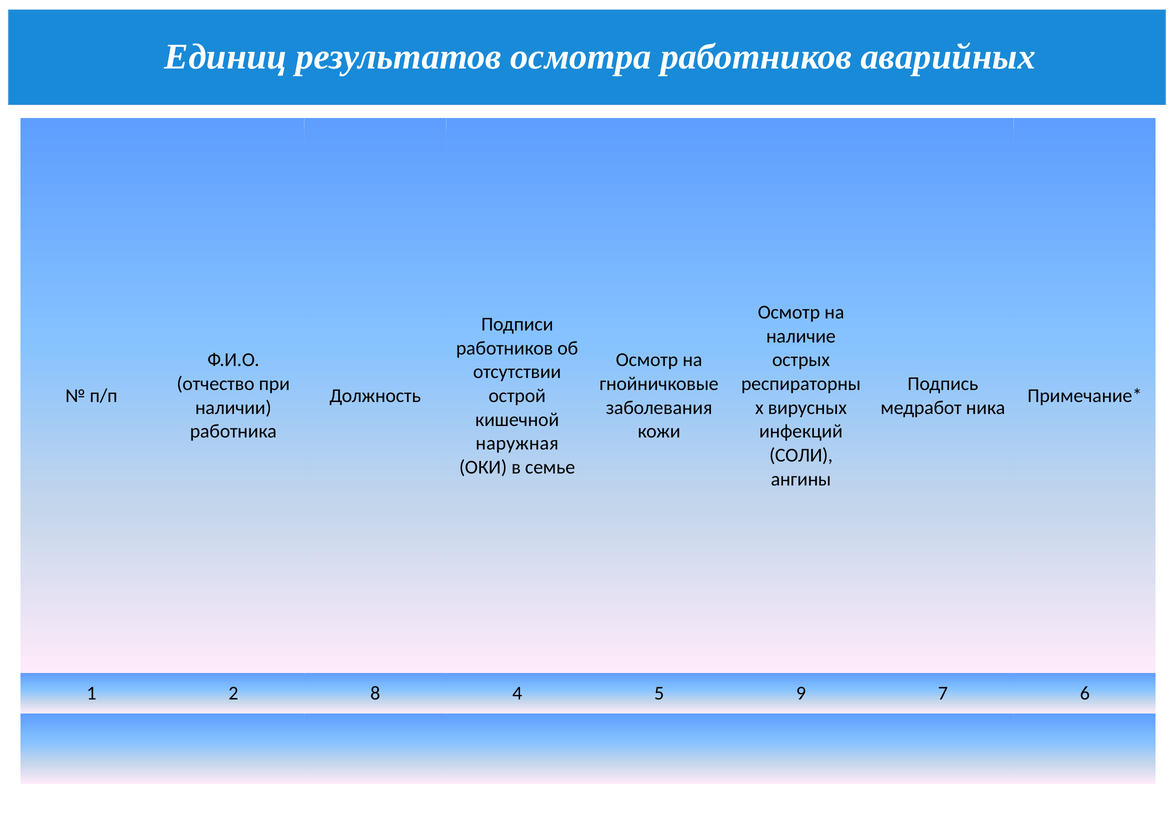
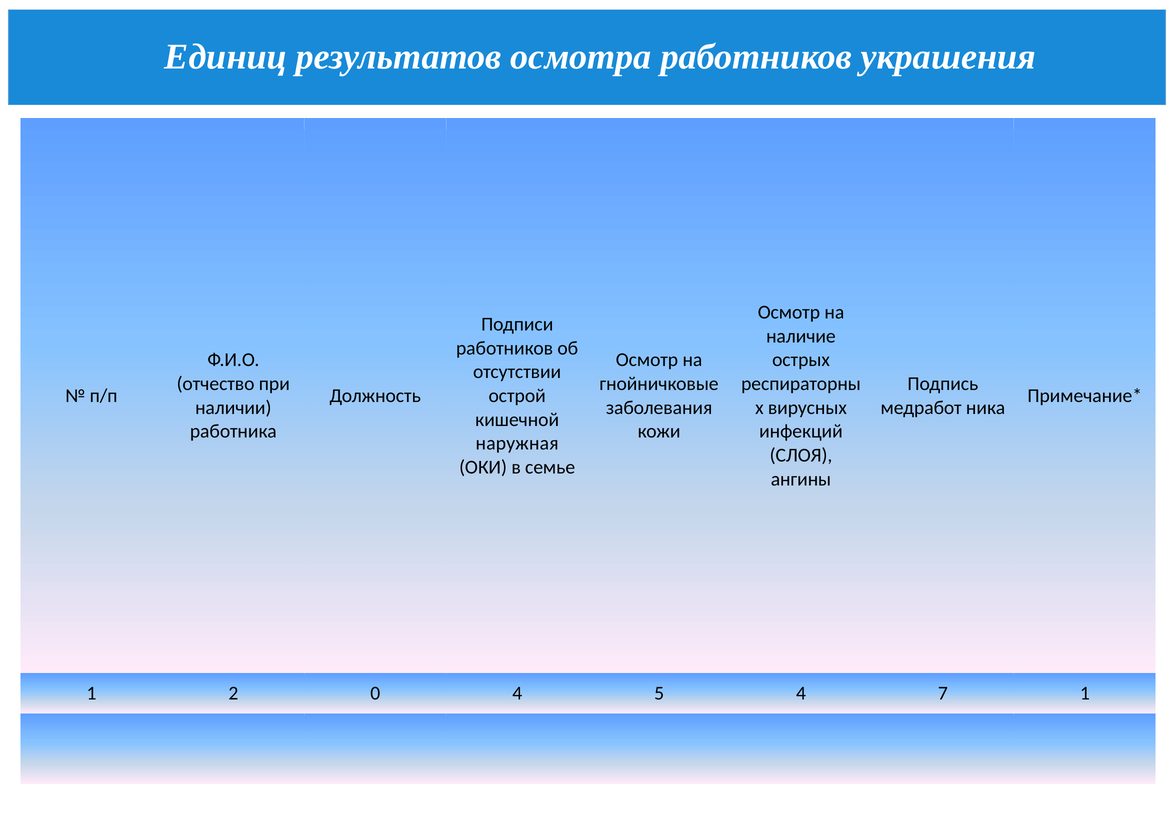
аварийных: аварийных -> украшения
СОЛИ: СОЛИ -> СЛОЯ
8: 8 -> 0
5 9: 9 -> 4
7 6: 6 -> 1
